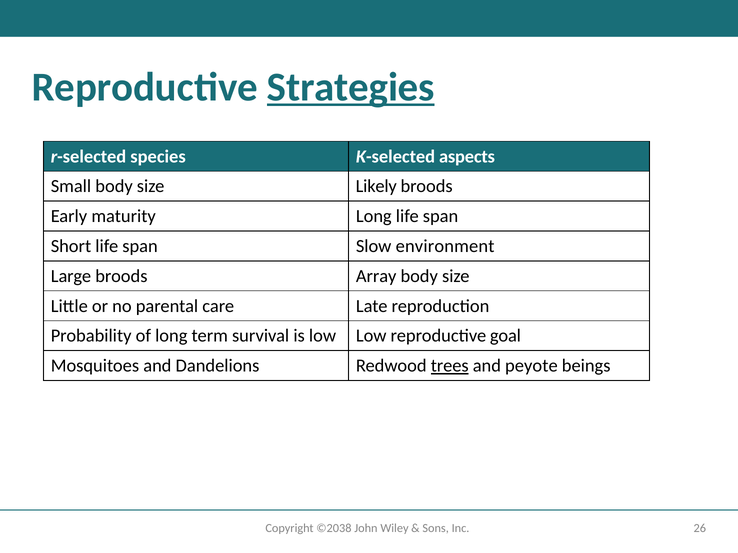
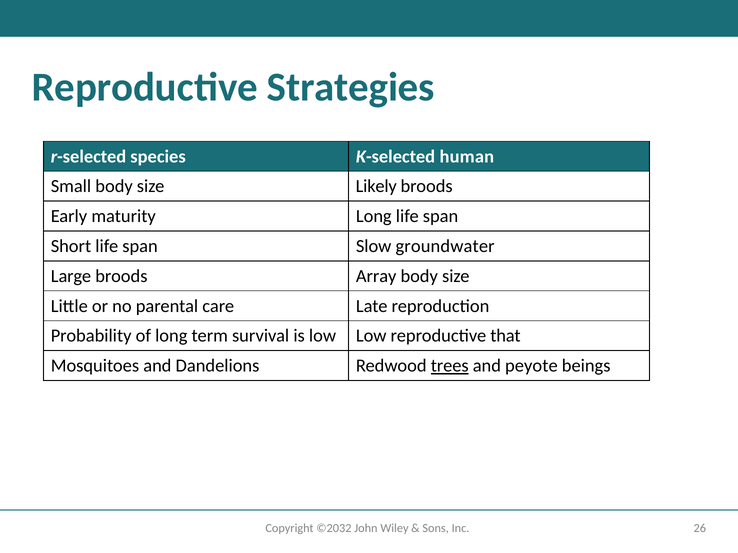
Strategies underline: present -> none
aspects: aspects -> human
environment: environment -> groundwater
goal: goal -> that
©2038: ©2038 -> ©2032
